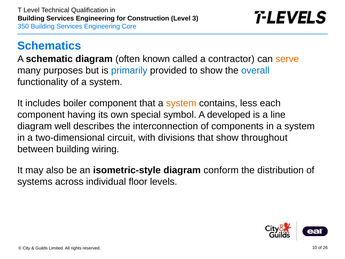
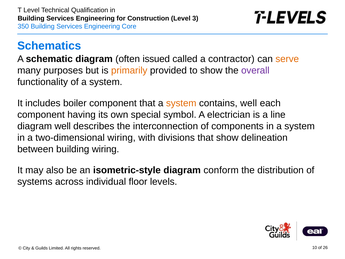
known: known -> issued
primarily colour: blue -> orange
overall colour: blue -> purple
contains less: less -> well
developed: developed -> electrician
two-dimensional circuit: circuit -> wiring
throughout: throughout -> delineation
